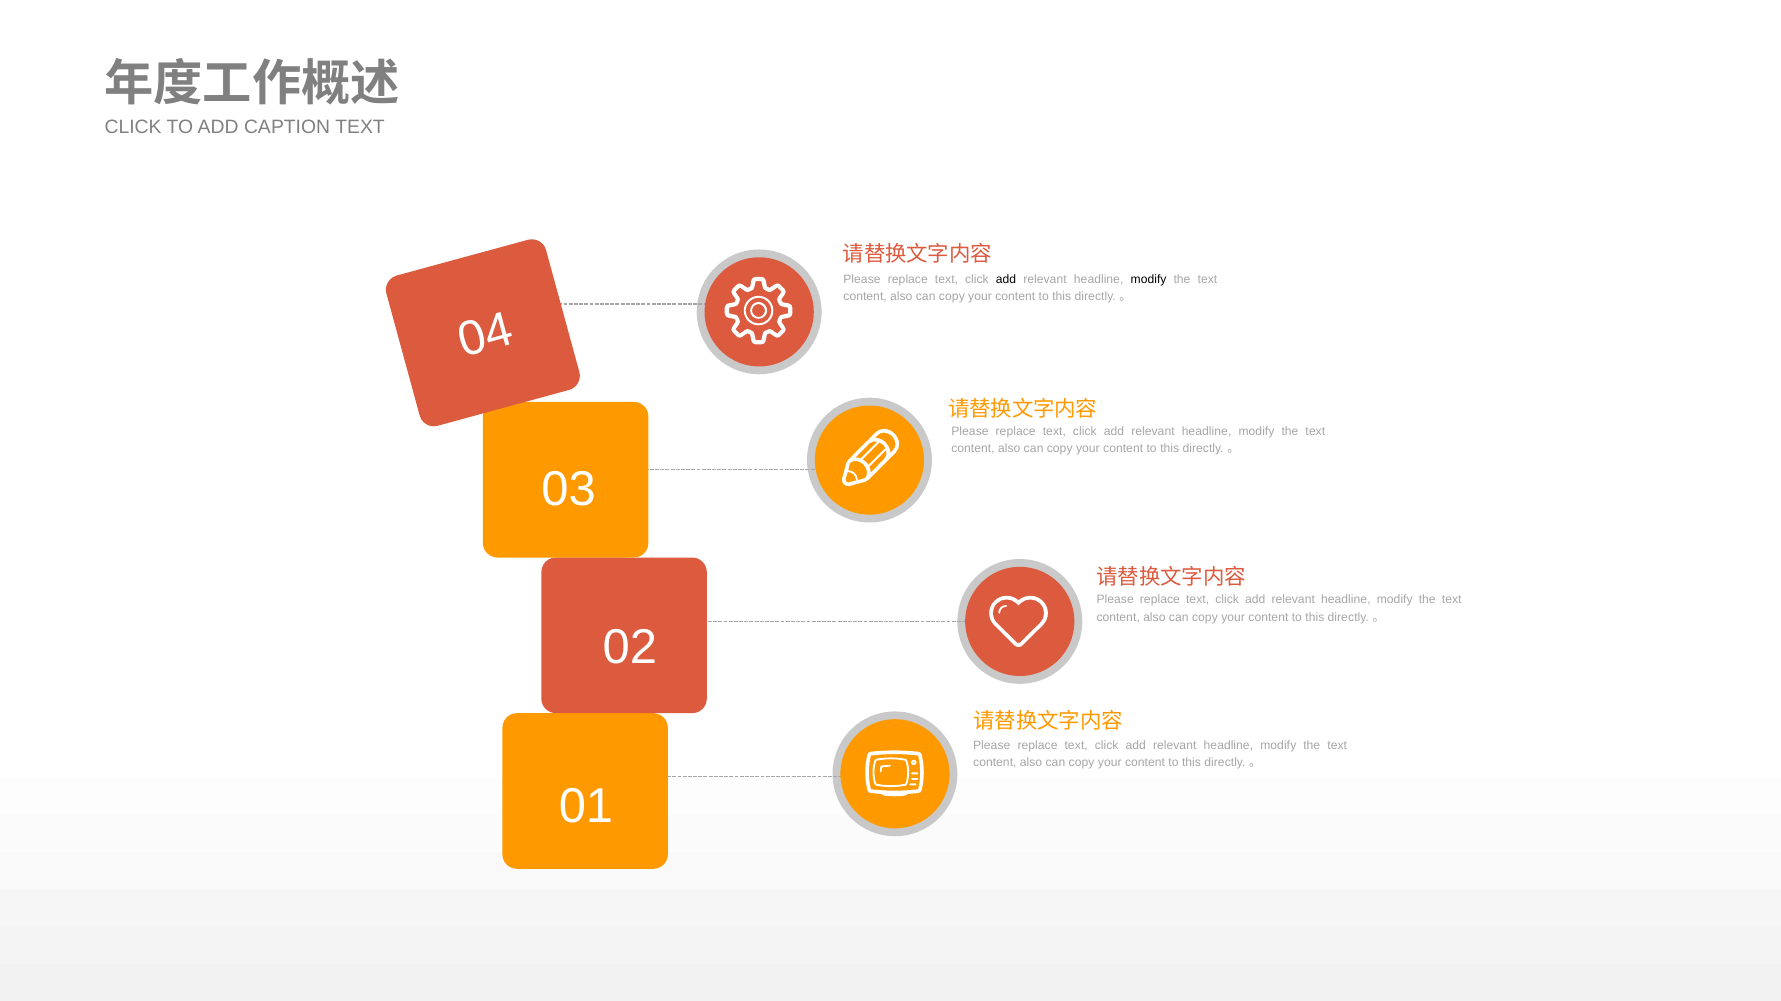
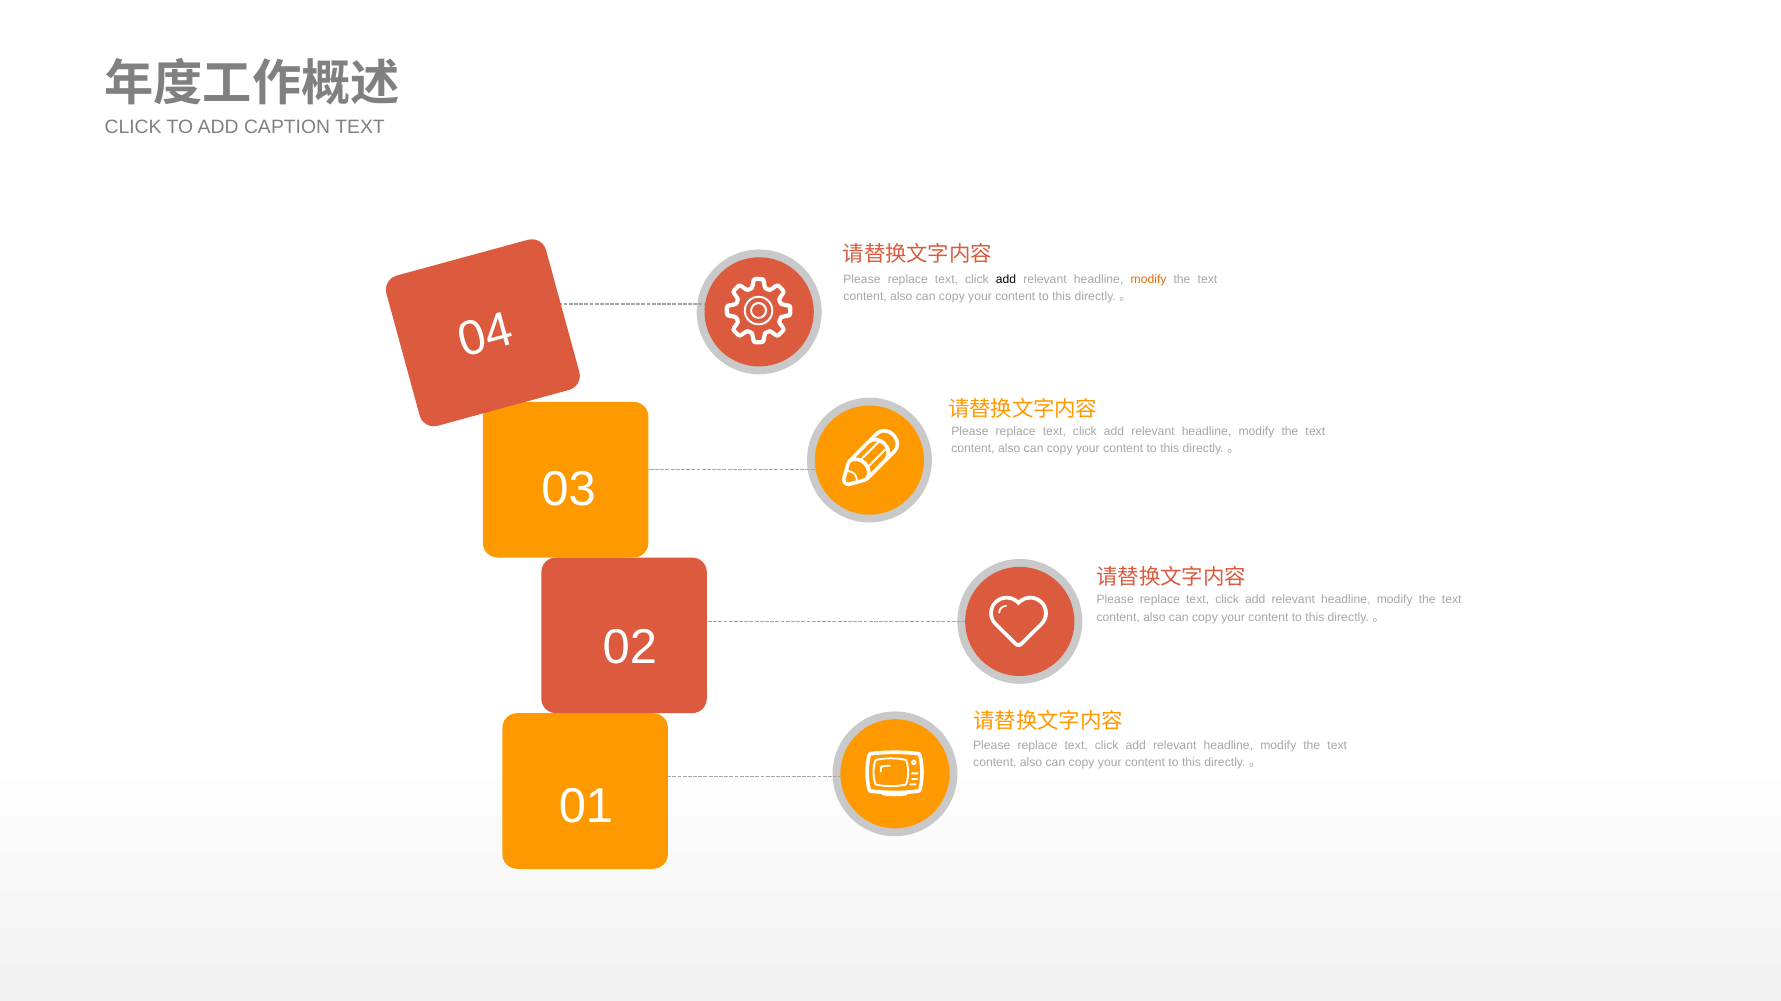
modify at (1149, 279) colour: black -> orange
